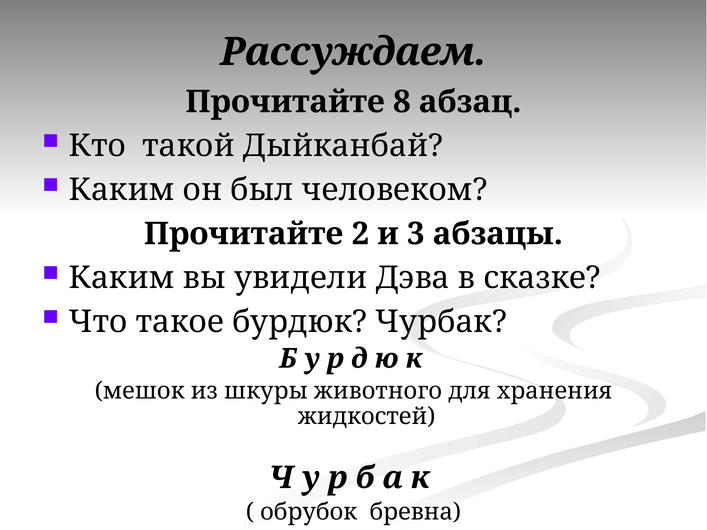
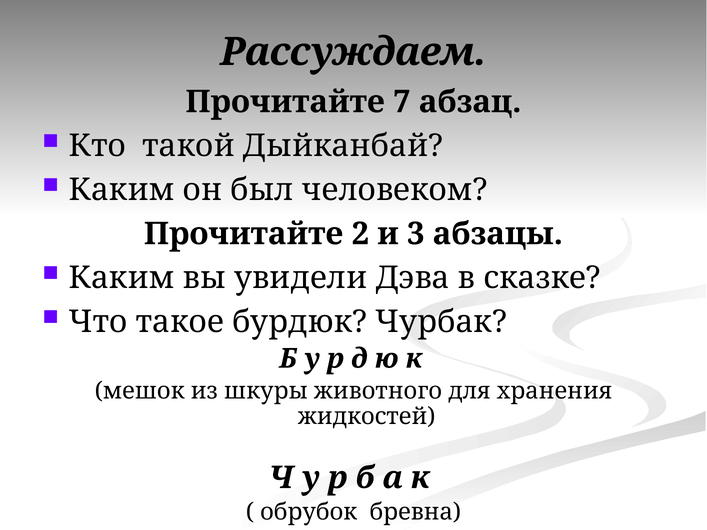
8: 8 -> 7
